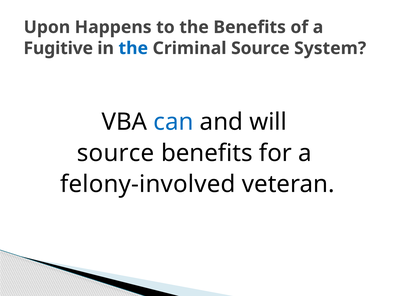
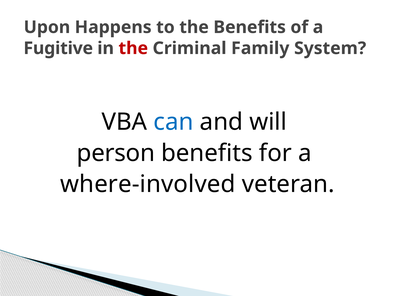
the at (133, 48) colour: blue -> red
Criminal Source: Source -> Family
source at (116, 153): source -> person
felony-involved: felony-involved -> where-involved
